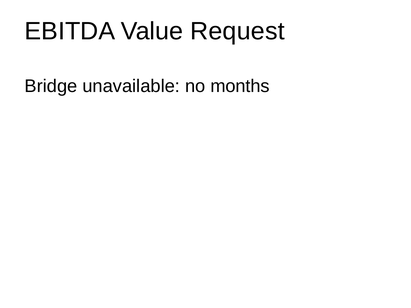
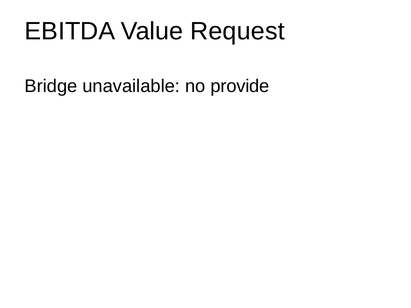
months: months -> provide
